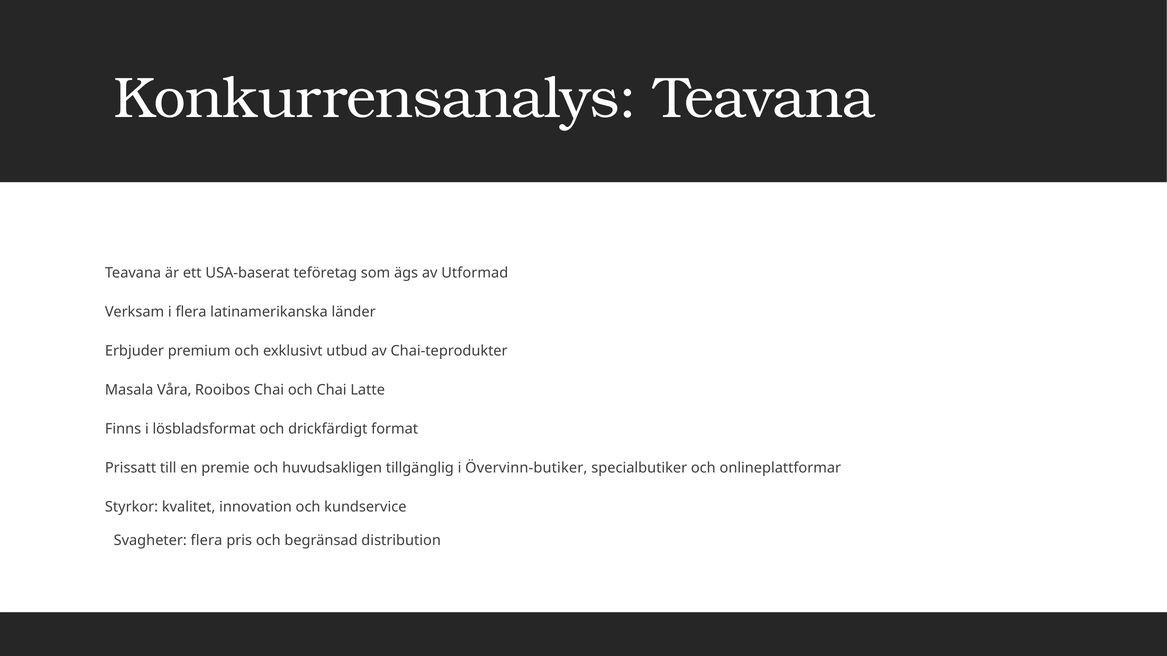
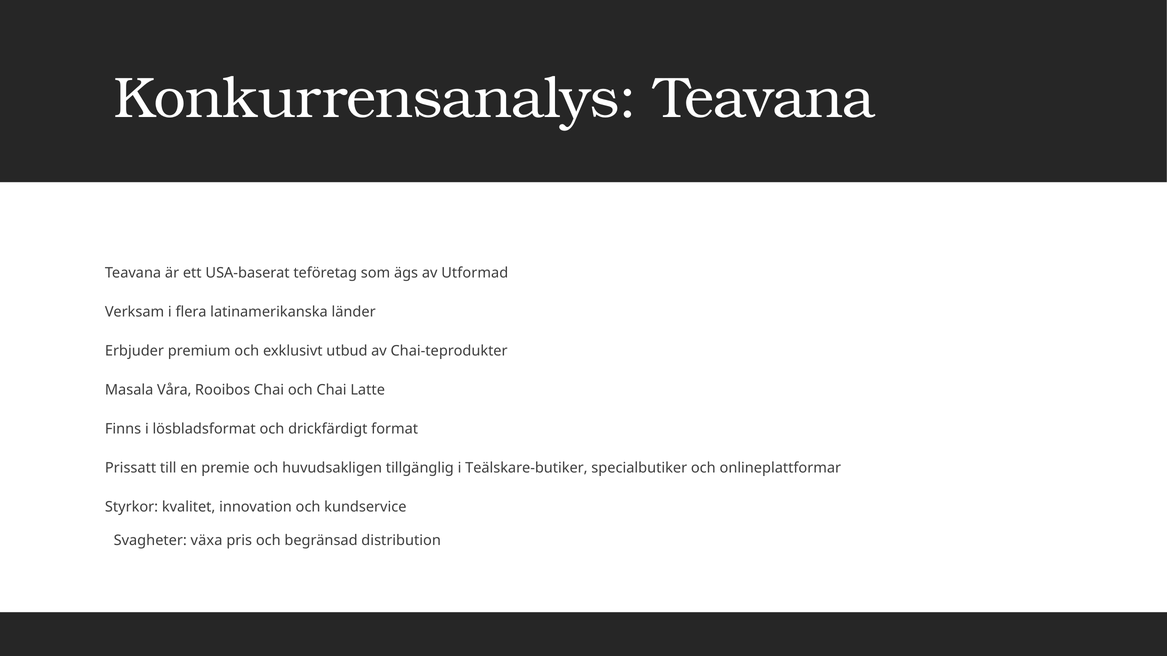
Övervinn-butiker: Övervinn-butiker -> Teälskare-butiker
Svagheter flera: flera -> växa
